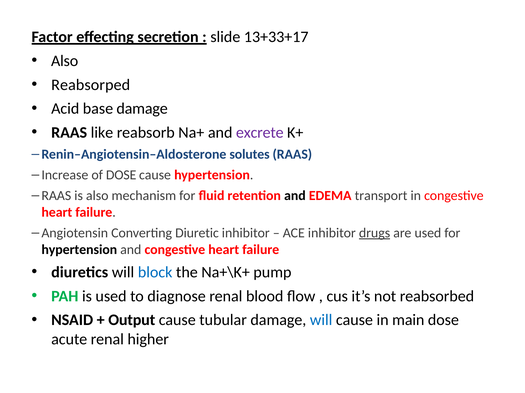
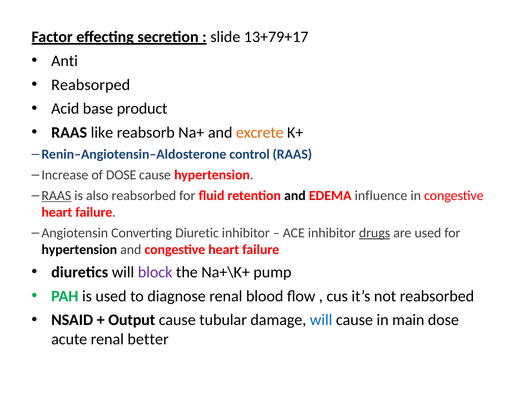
13+33+17: 13+33+17 -> 13+79+17
Also at (65, 61): Also -> Anti
base damage: damage -> product
excrete colour: purple -> orange
solutes: solutes -> control
RAAS at (56, 196) underline: none -> present
also mechanism: mechanism -> reabsorbed
transport: transport -> influence
block colour: blue -> purple
higher: higher -> better
